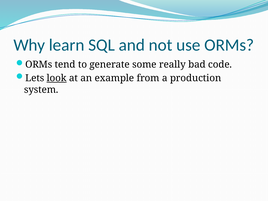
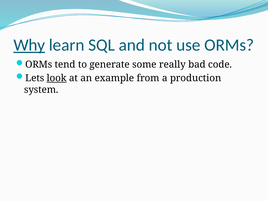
Why underline: none -> present
